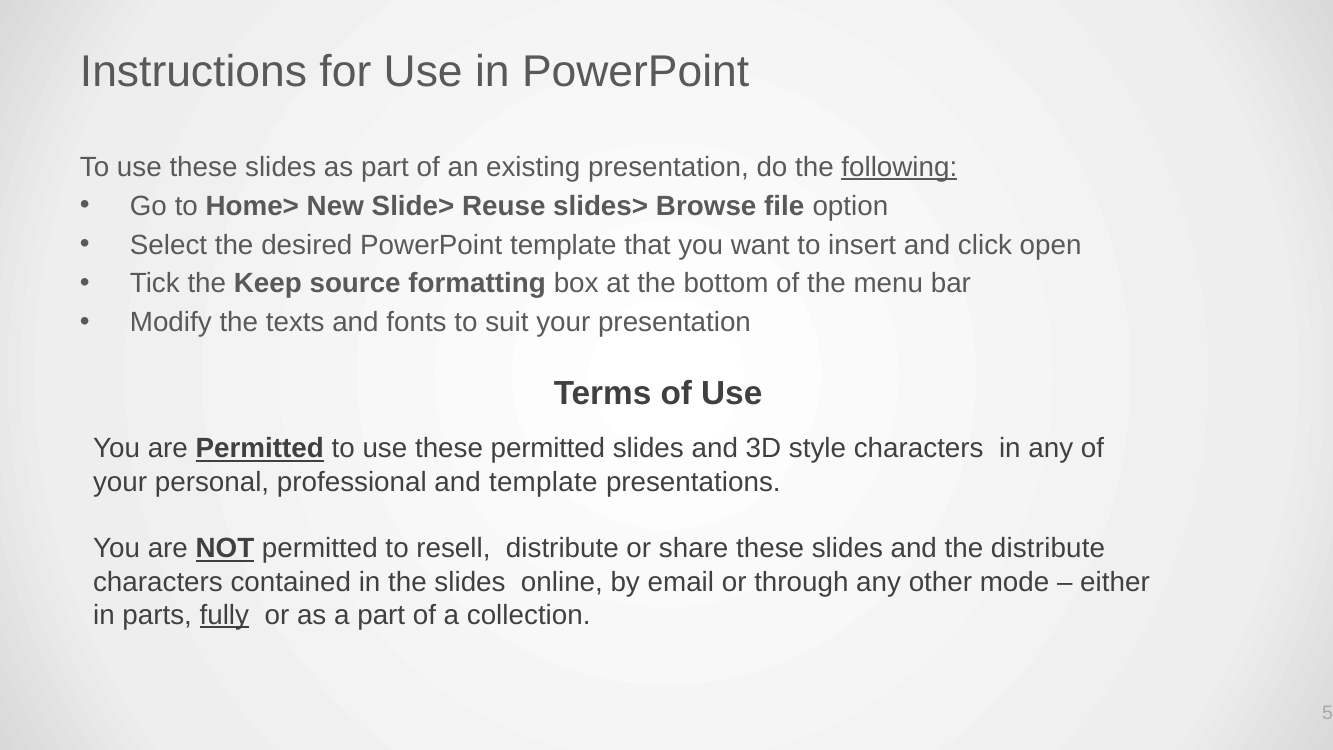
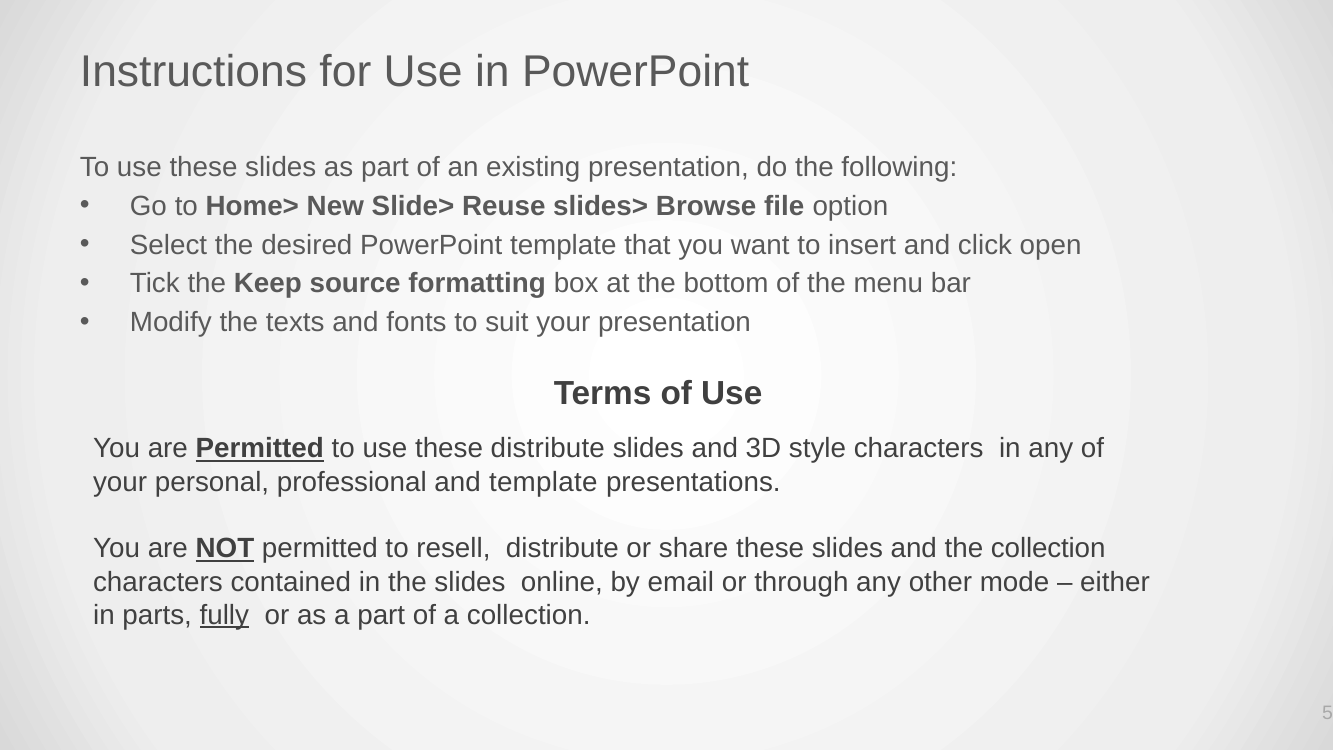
following underline: present -> none
these permitted: permitted -> distribute
the distribute: distribute -> collection
